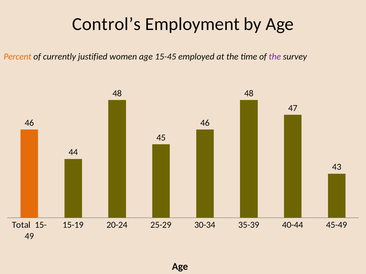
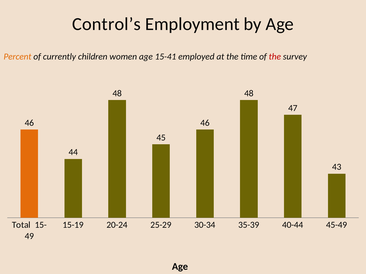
justified: justified -> children
15-45: 15-45 -> 15-41
the at (275, 57) colour: purple -> red
